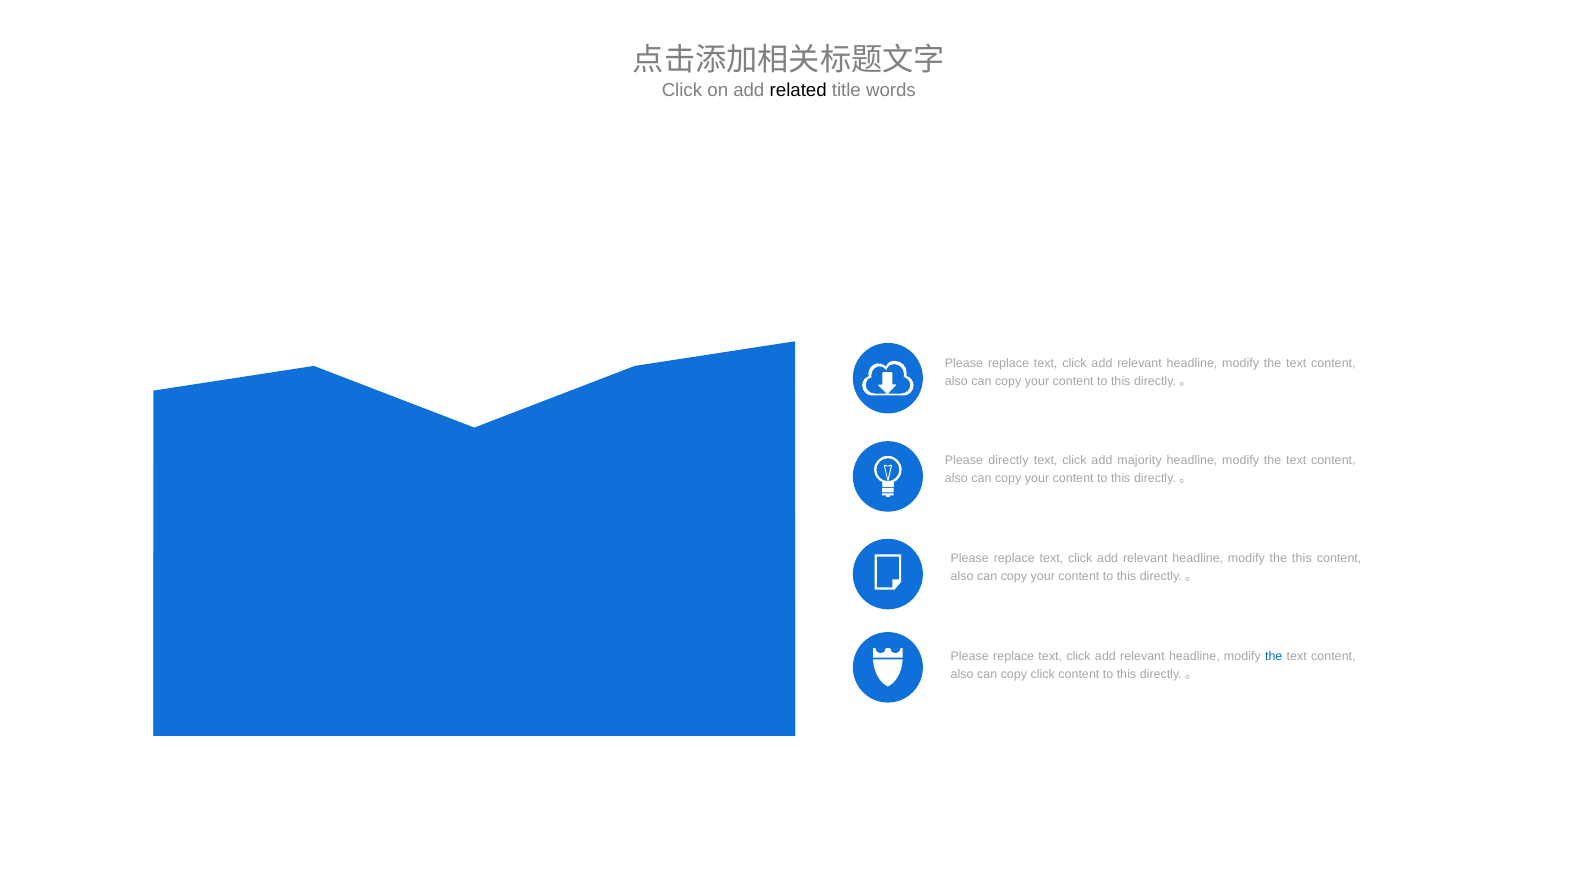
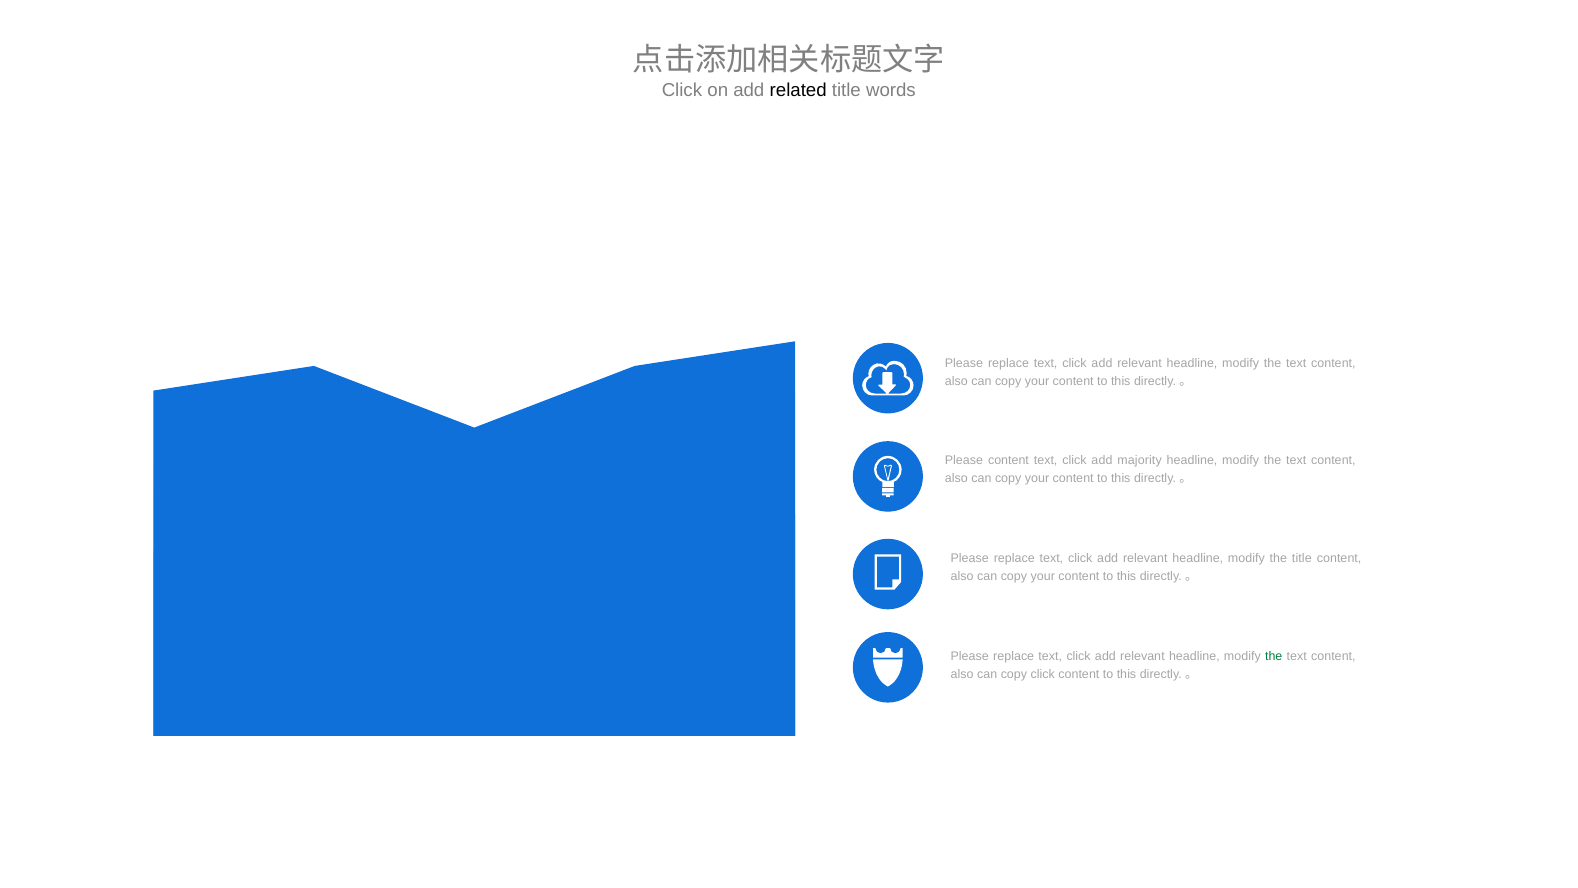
Please directly: directly -> content
the this: this -> title
the at (1274, 656) colour: blue -> green
